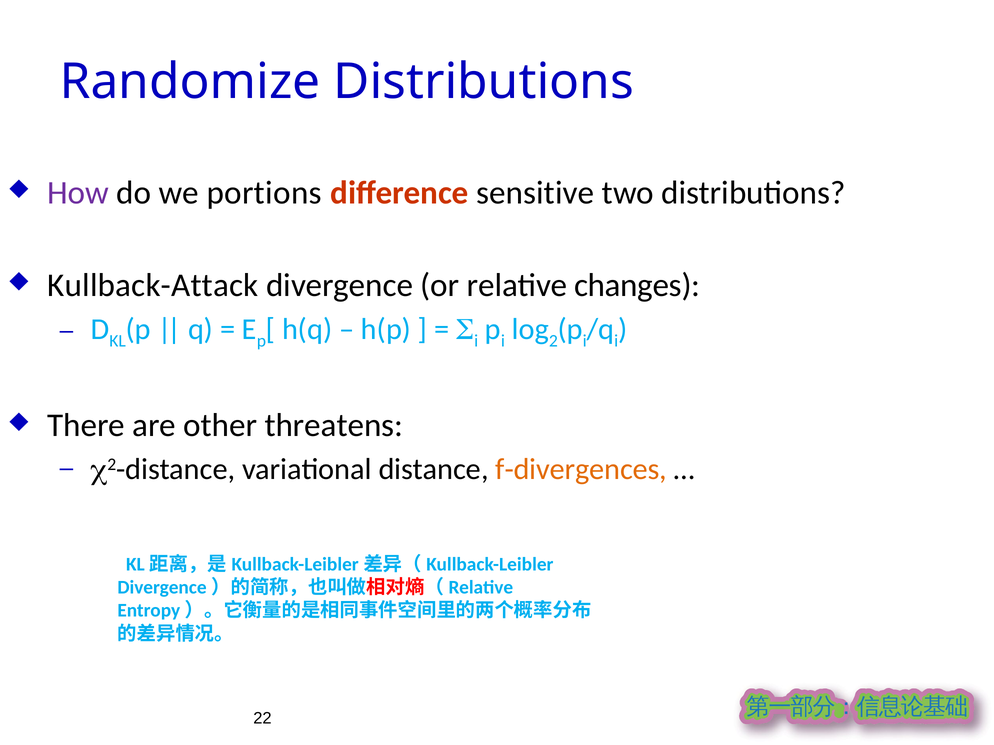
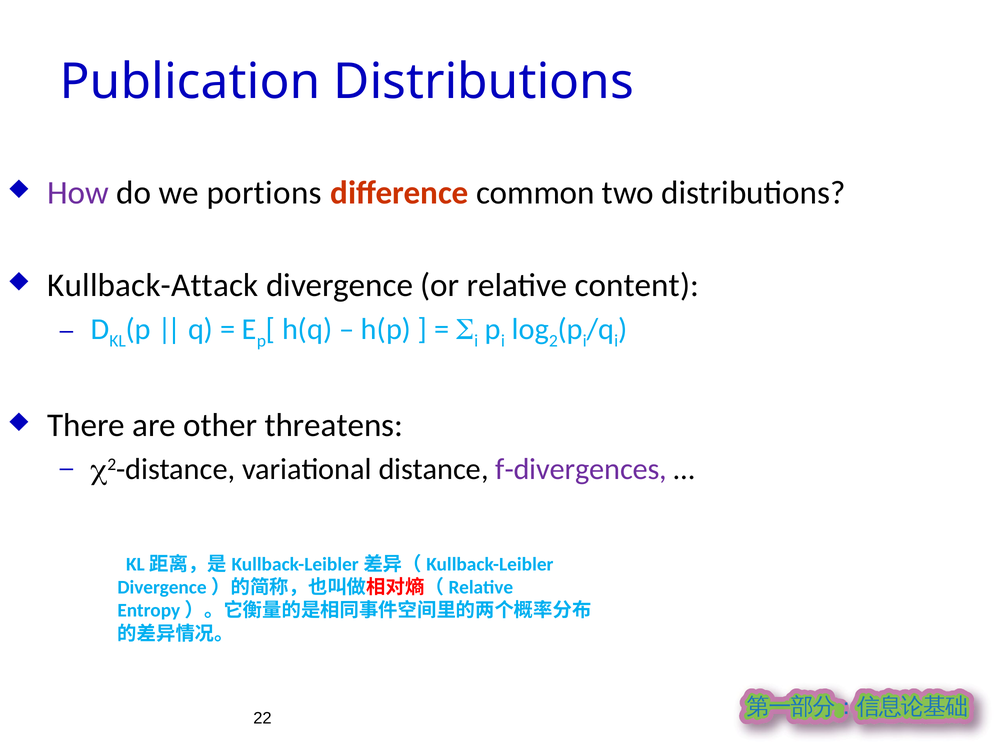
Randomize: Randomize -> Publication
sensitive: sensitive -> common
changes: changes -> content
f-divergences colour: orange -> purple
